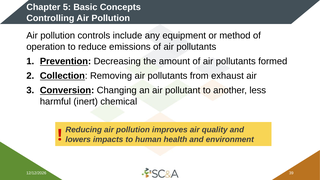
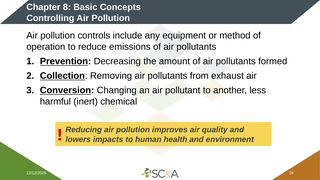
5: 5 -> 8
